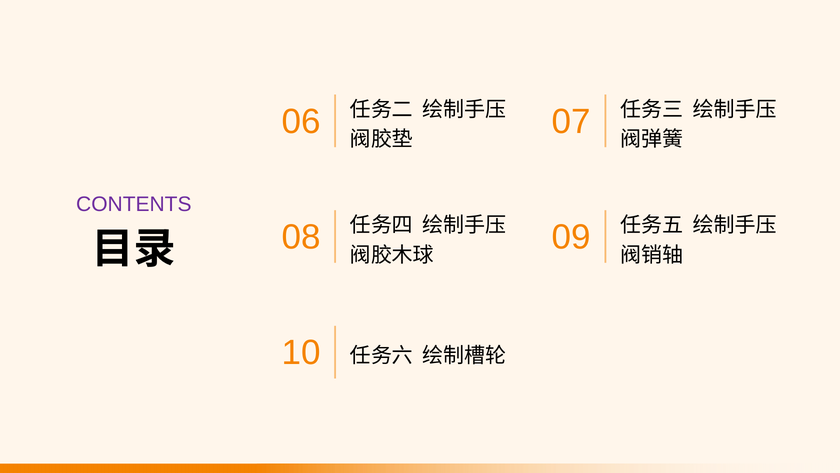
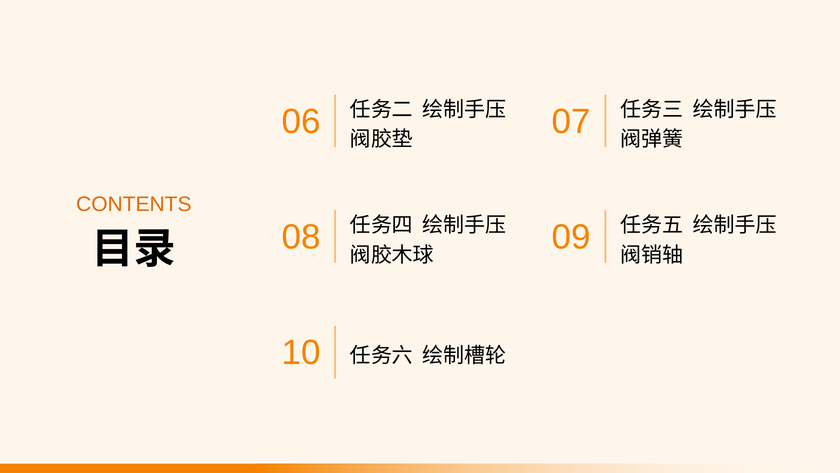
CONTENTS colour: purple -> orange
